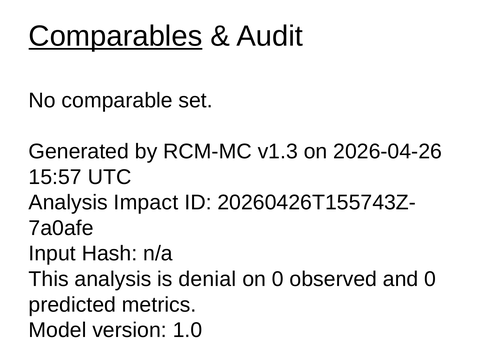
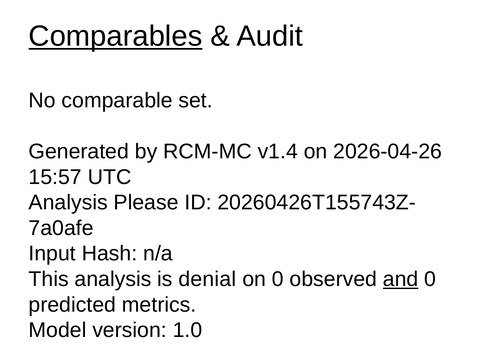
v1.3: v1.3 -> v1.4
Impact: Impact -> Please
and underline: none -> present
